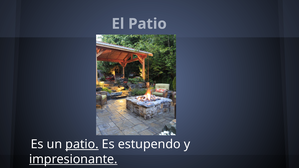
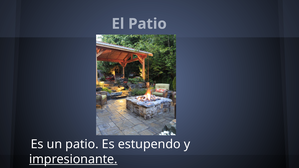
patio at (82, 144) underline: present -> none
